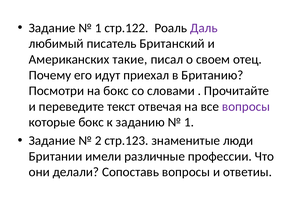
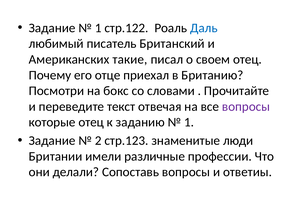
Даль colour: purple -> blue
идут: идут -> отце
которые бокс: бокс -> отец
